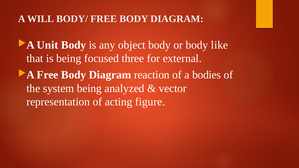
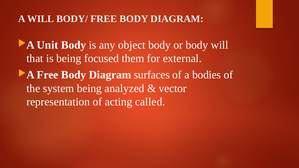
body like: like -> will
three: three -> them
reaction: reaction -> surfaces
figure: figure -> called
